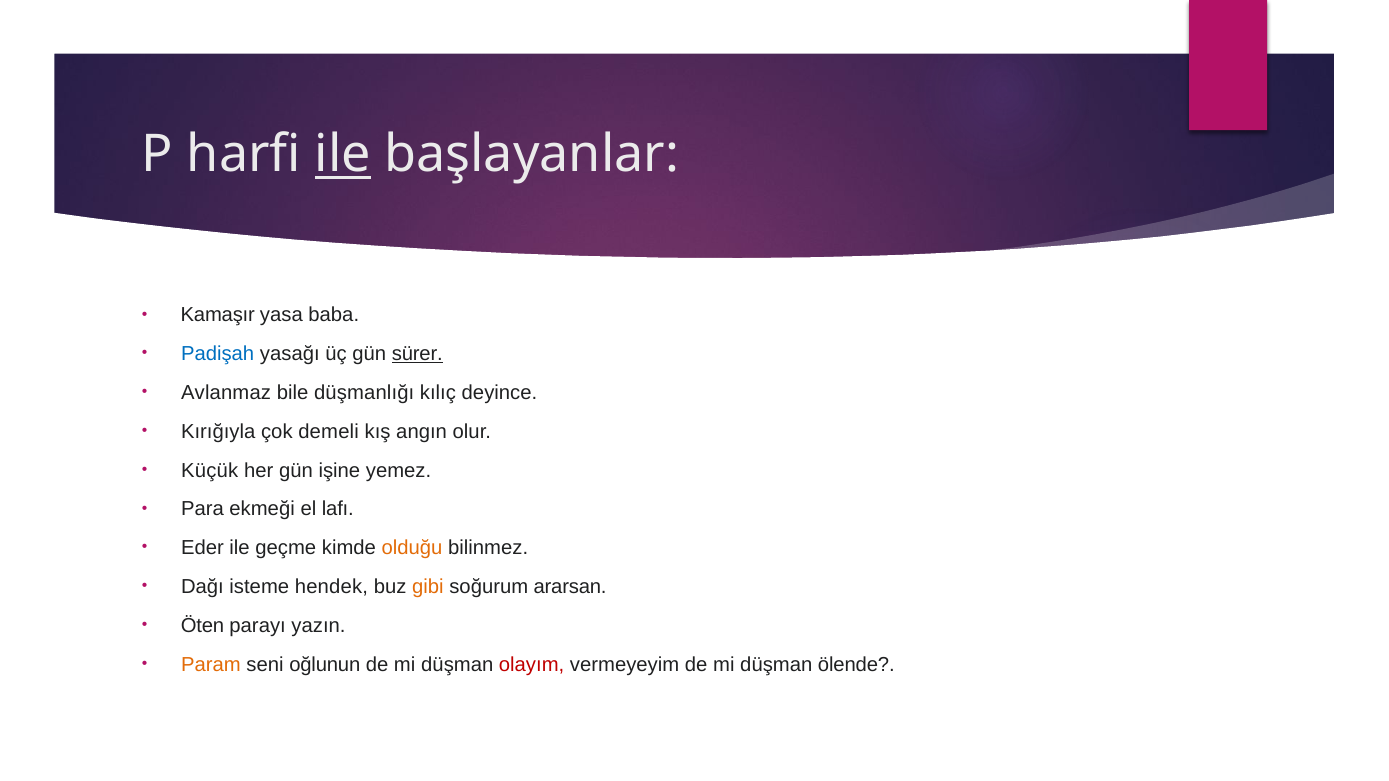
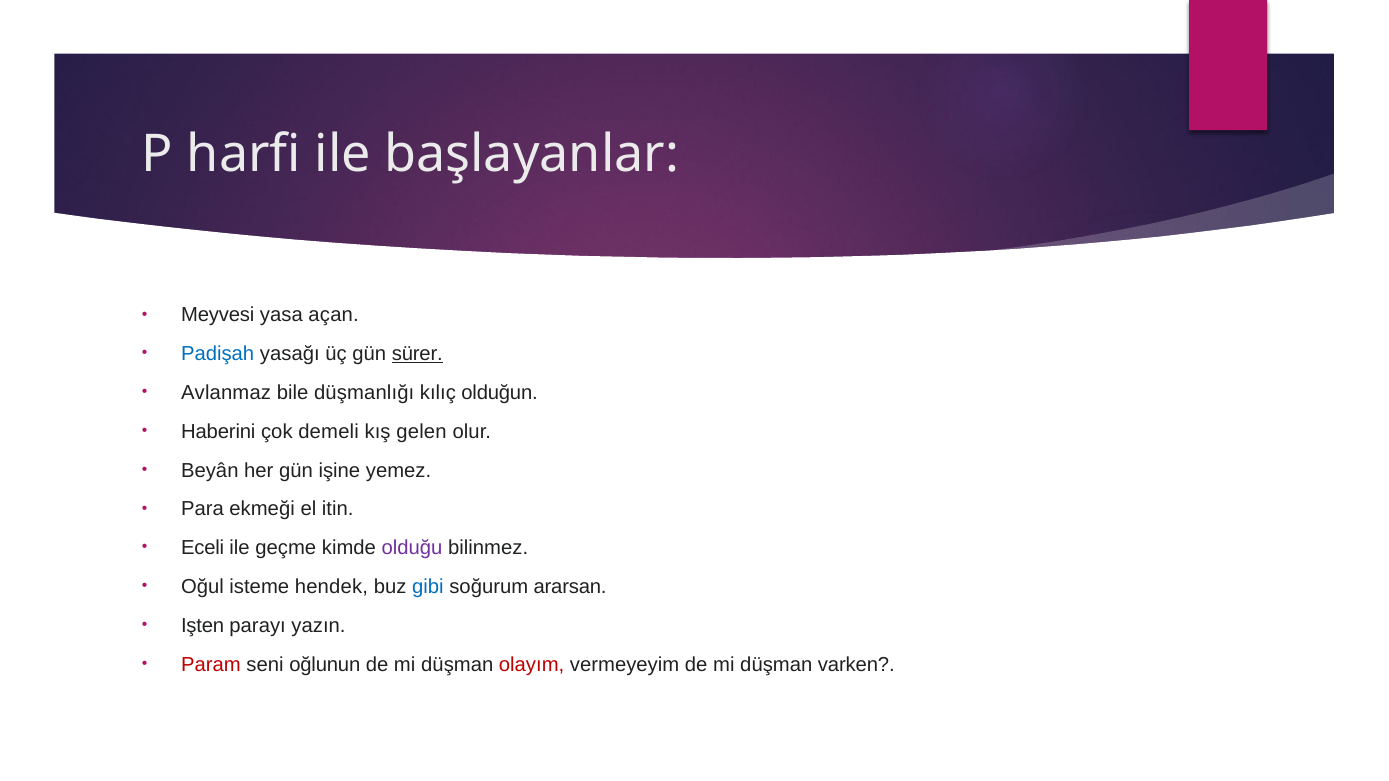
ile at (343, 155) underline: present -> none
Kamaşır: Kamaşır -> Meyvesi
baba: baba -> açan
deyince: deyince -> olduğun
Kırığıyla: Kırığıyla -> Haberini
angın: angın -> gelen
Küçük: Küçük -> Beyân
lafı: lafı -> itin
Eder: Eder -> Eceli
olduğu colour: orange -> purple
Dağı: Dağı -> Oğul
gibi colour: orange -> blue
Öten: Öten -> Işten
Param colour: orange -> red
ölende: ölende -> varken
